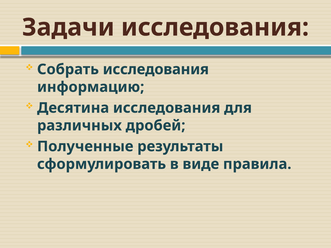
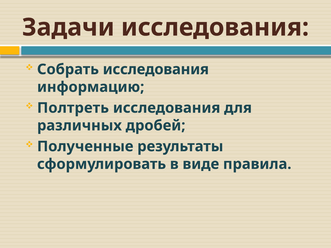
Десятина: Десятина -> Полтреть
